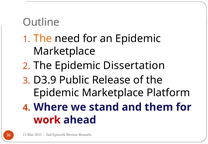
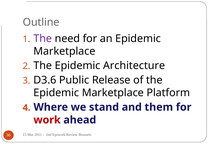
The at (43, 38) colour: orange -> purple
Dissertation: Dissertation -> Architecture
D3.9: D3.9 -> D3.6
